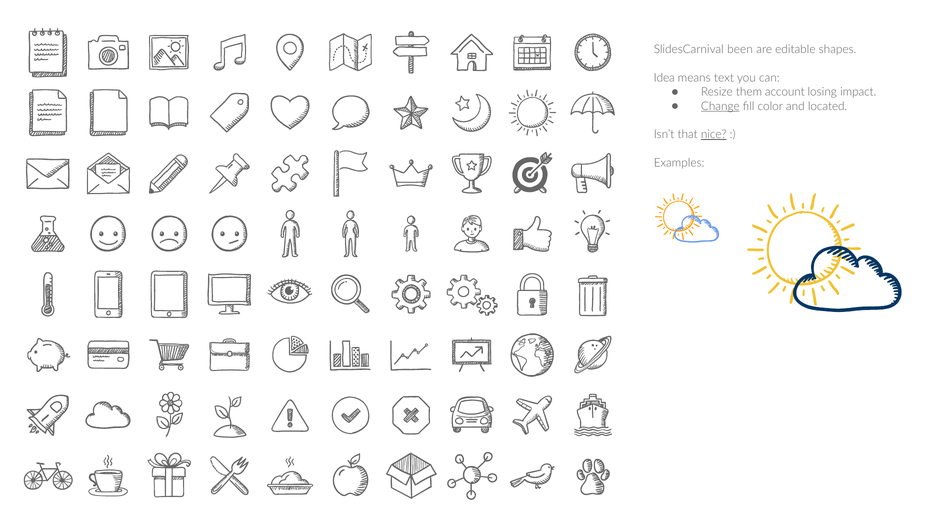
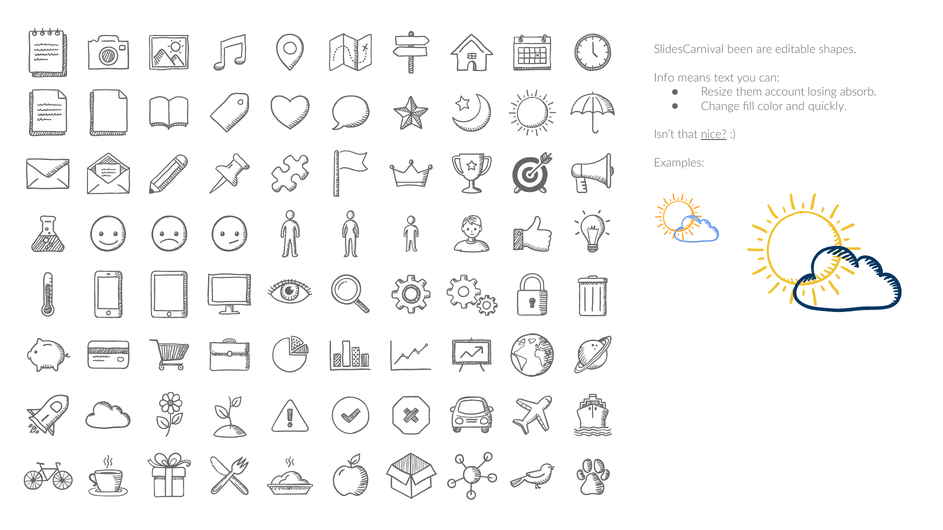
Idea: Idea -> Info
impact: impact -> absorb
Change underline: present -> none
located: located -> quickly
